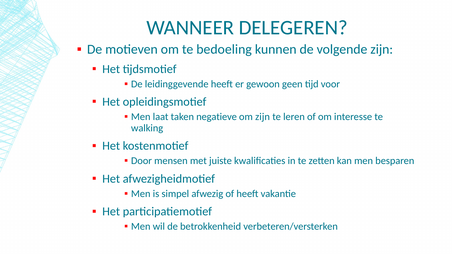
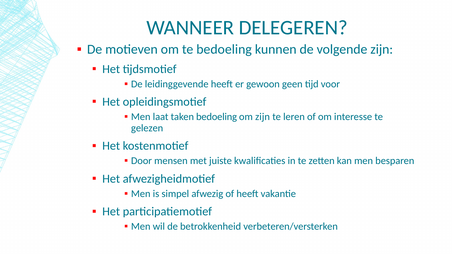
taken negatieve: negatieve -> bedoeling
walking: walking -> gelezen
